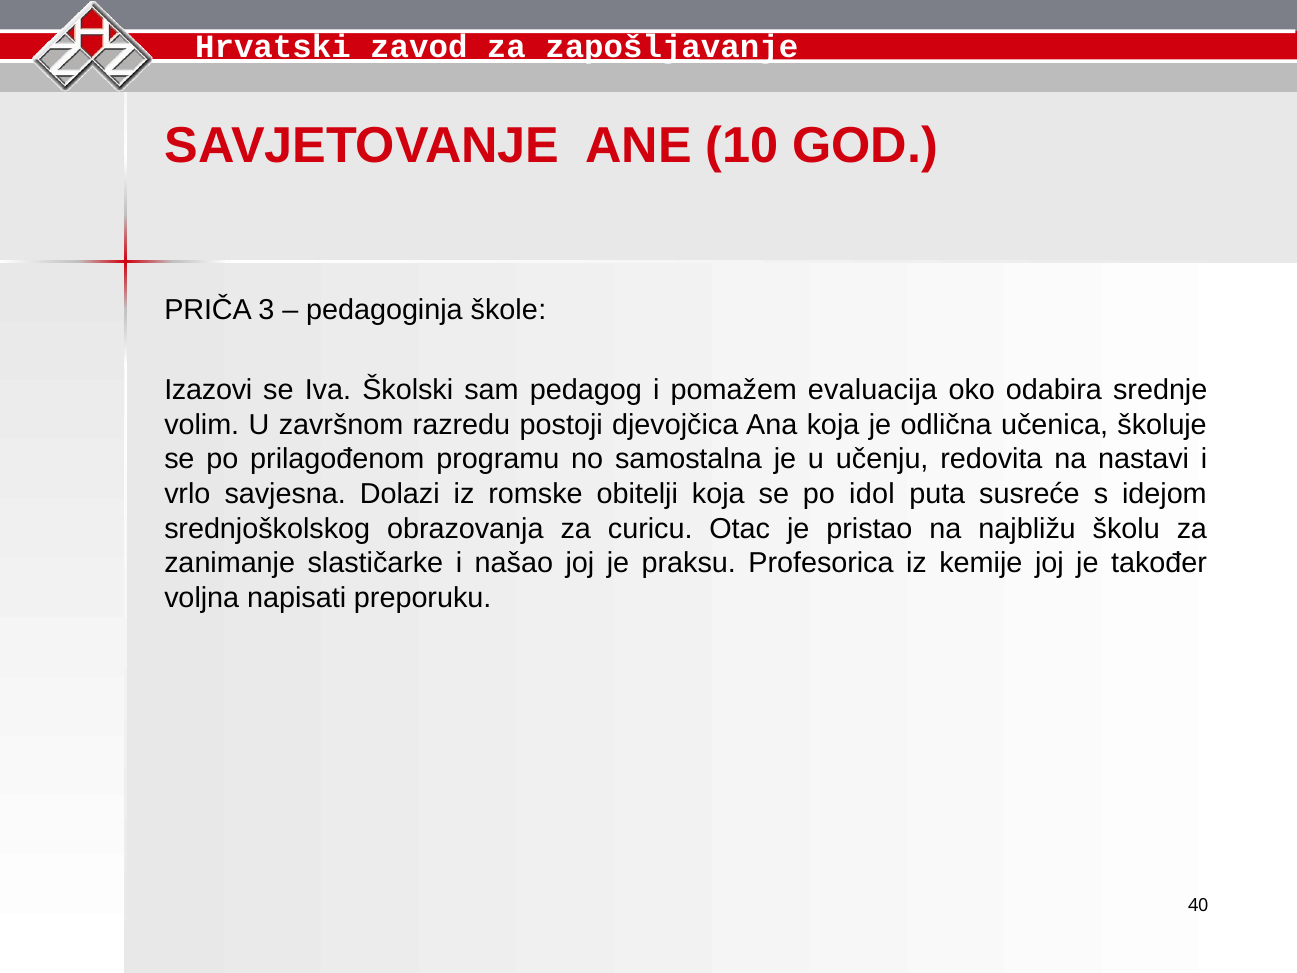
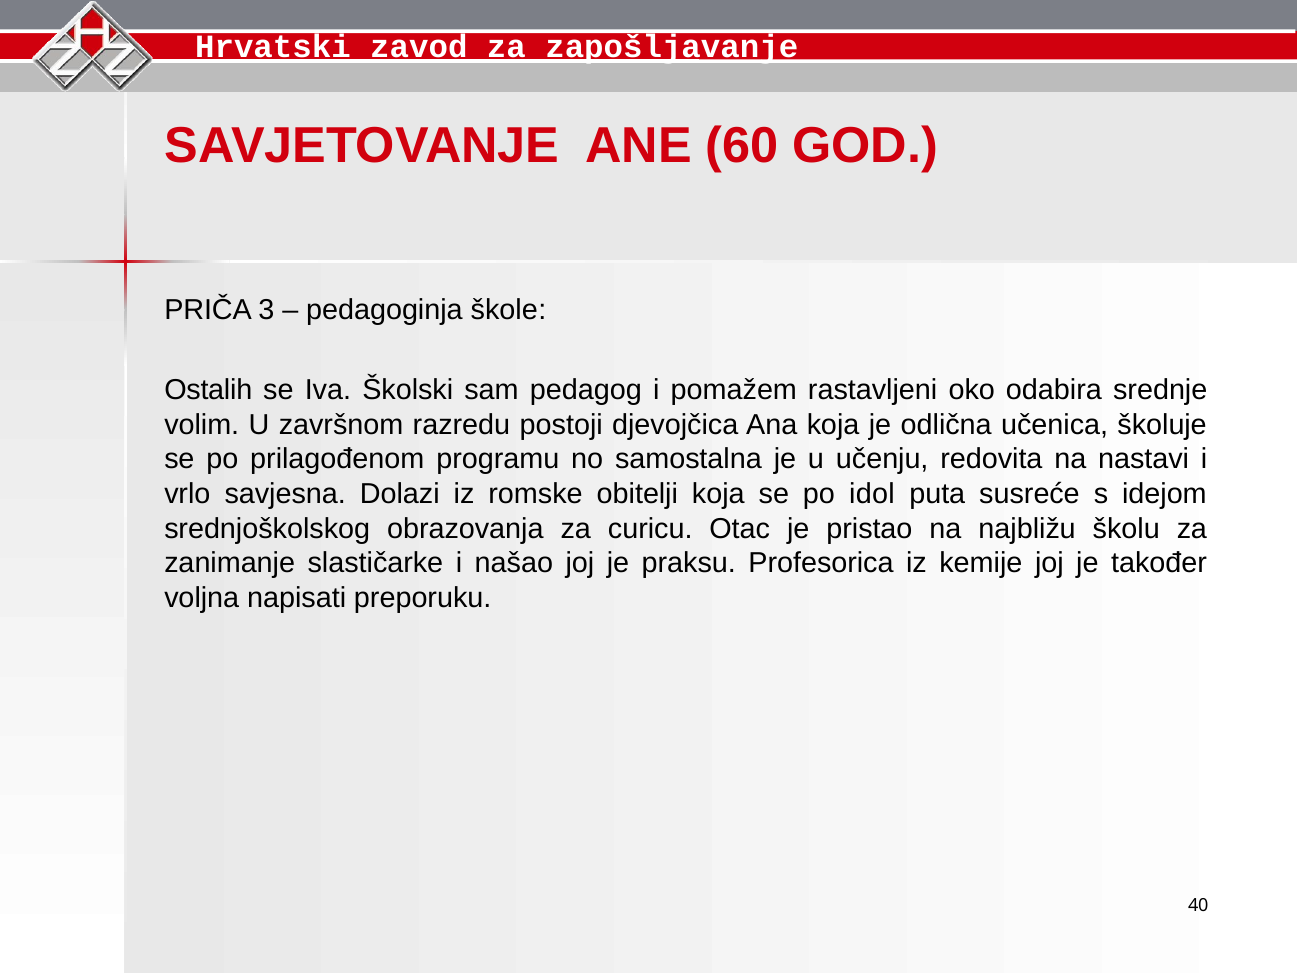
10: 10 -> 60
Izazovi: Izazovi -> Ostalih
evaluacija: evaluacija -> rastavljeni
